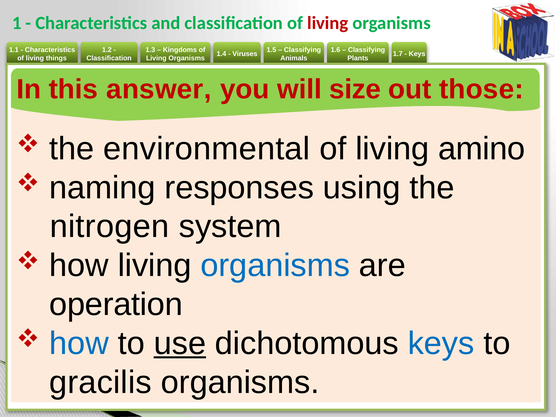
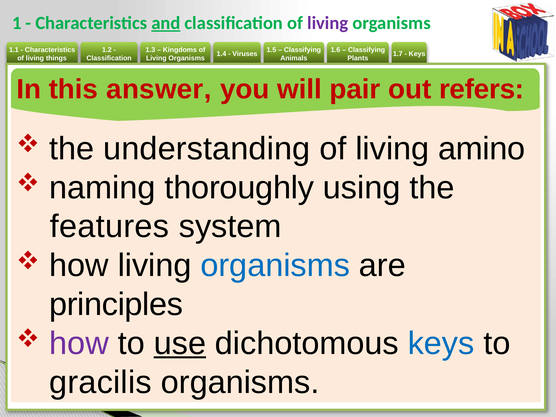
and underline: none -> present
living at (328, 23) colour: red -> purple
size: size -> pair
those: those -> refers
environmental: environmental -> understanding
responses: responses -> thoroughly
nitrogen: nitrogen -> features
operation: operation -> principles
how at (79, 343) colour: blue -> purple
